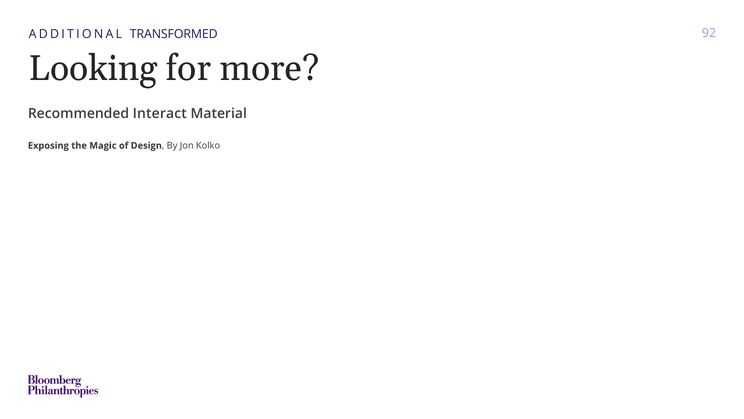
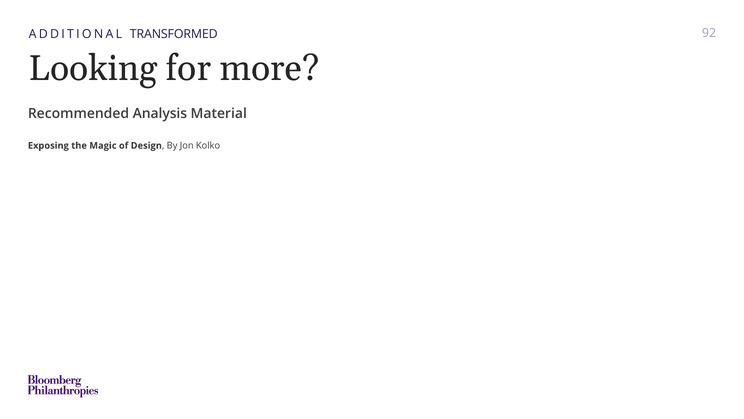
Interact: Interact -> Analysis
